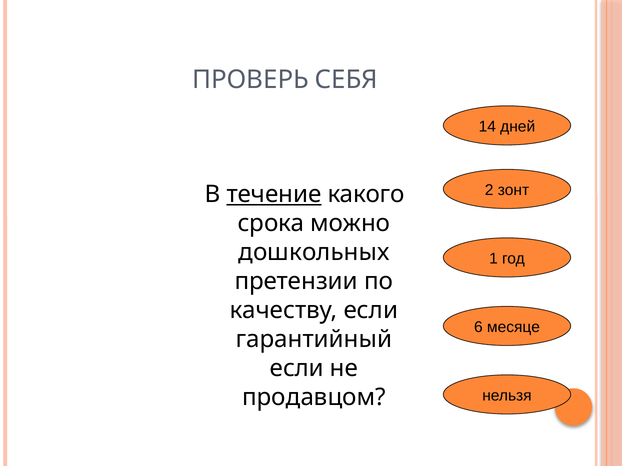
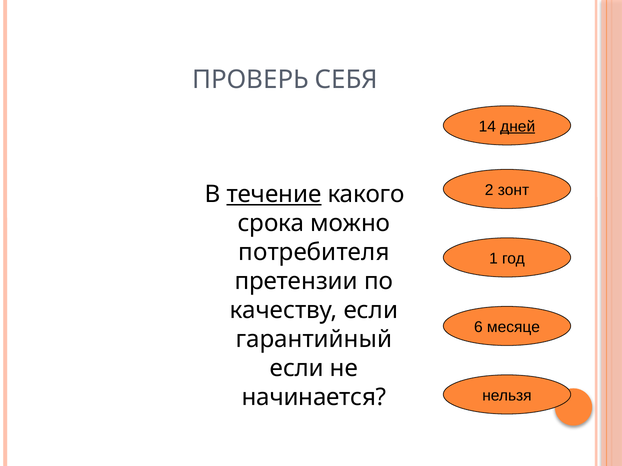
дней underline: none -> present
дошкольных: дошкольных -> потребителя
продавцом: продавцом -> начинается
